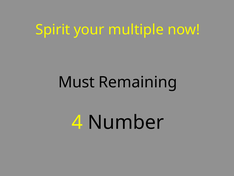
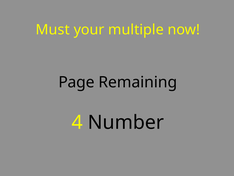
Spirit: Spirit -> Must
Must: Must -> Page
